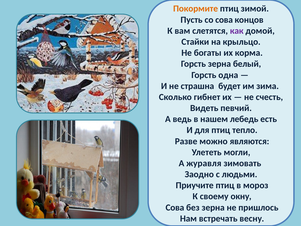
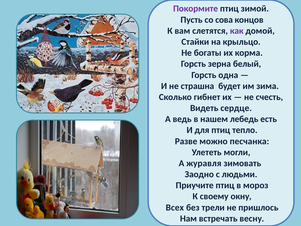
Покормите colour: orange -> purple
певчий: певчий -> сердце
являются: являются -> песчанка
Сова at (175, 207): Сова -> Всех
без зерна: зерна -> трели
